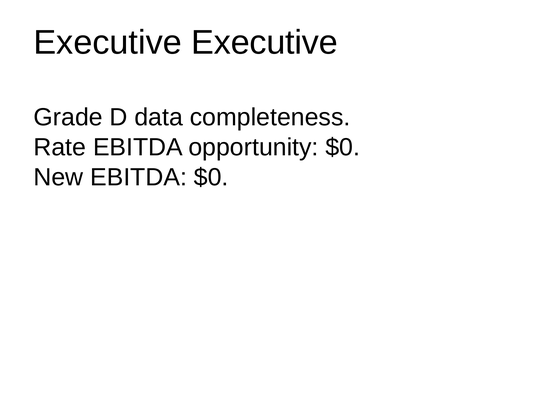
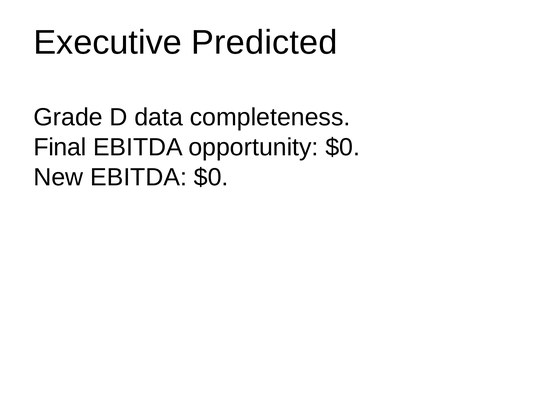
Executive Executive: Executive -> Predicted
Rate: Rate -> Final
